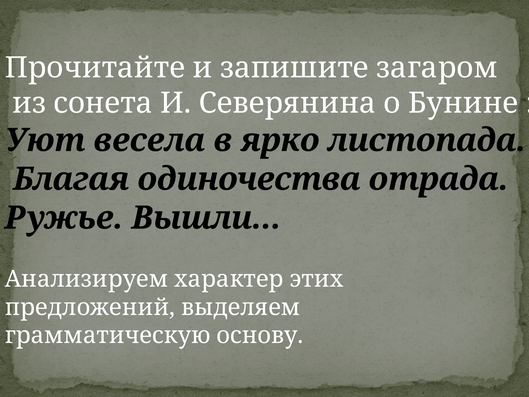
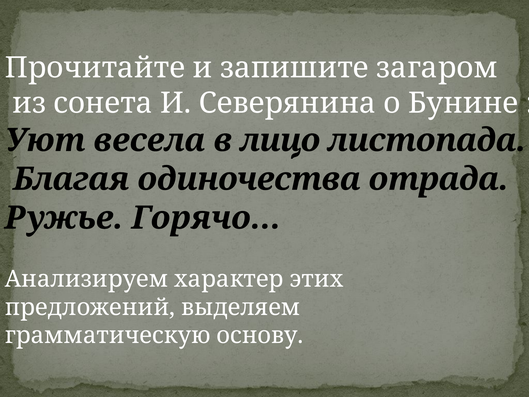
ярко: ярко -> лицо
Вышли: Вышли -> Горячо
